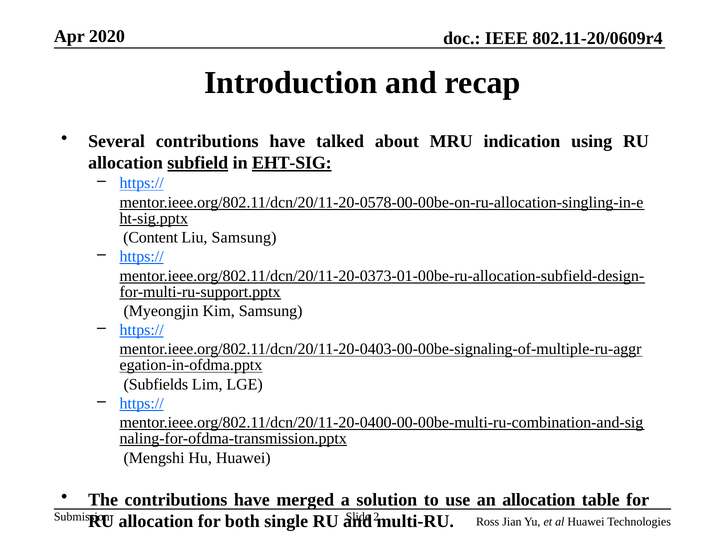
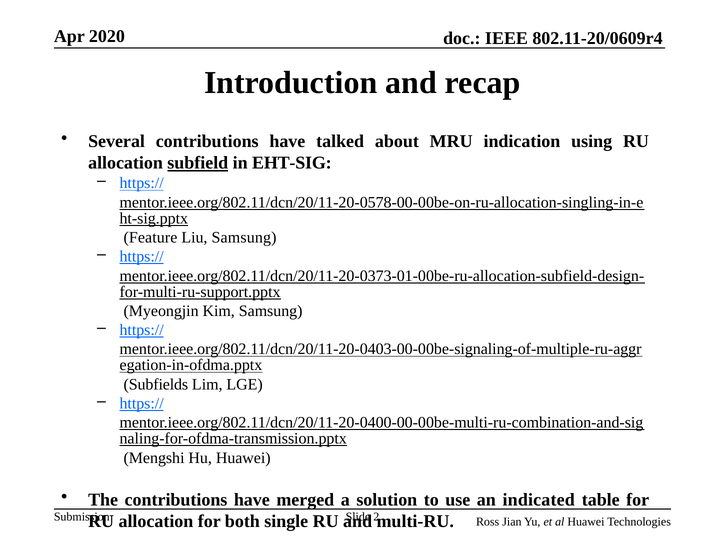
EHT-SIG underline: present -> none
Content: Content -> Feature
an allocation: allocation -> indicated
